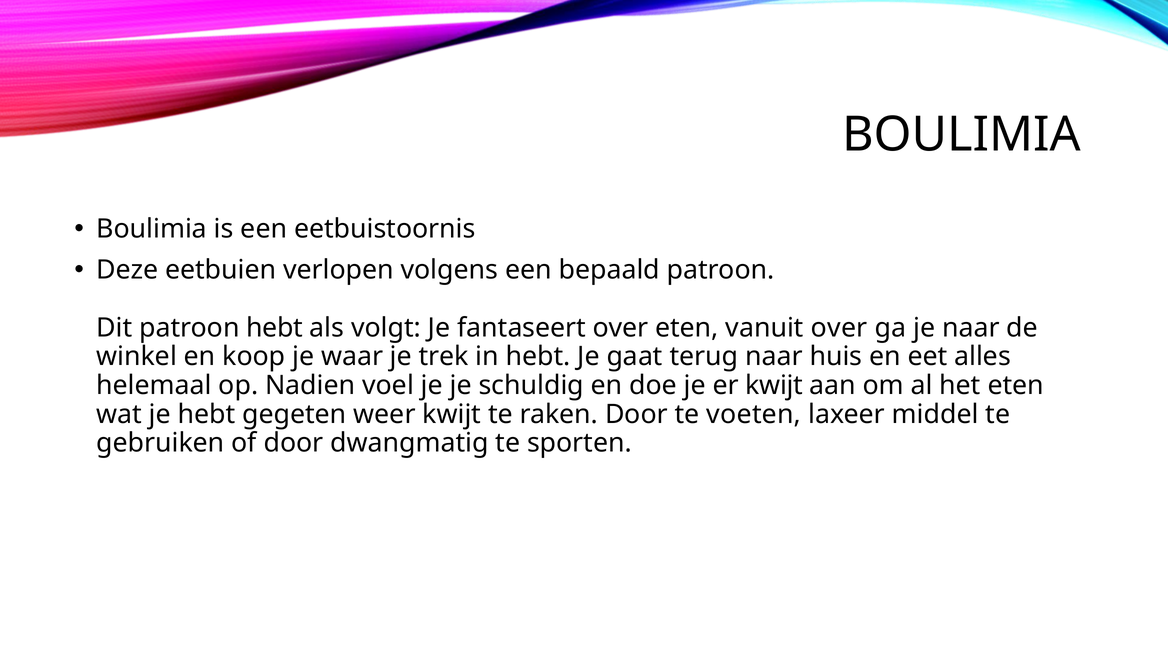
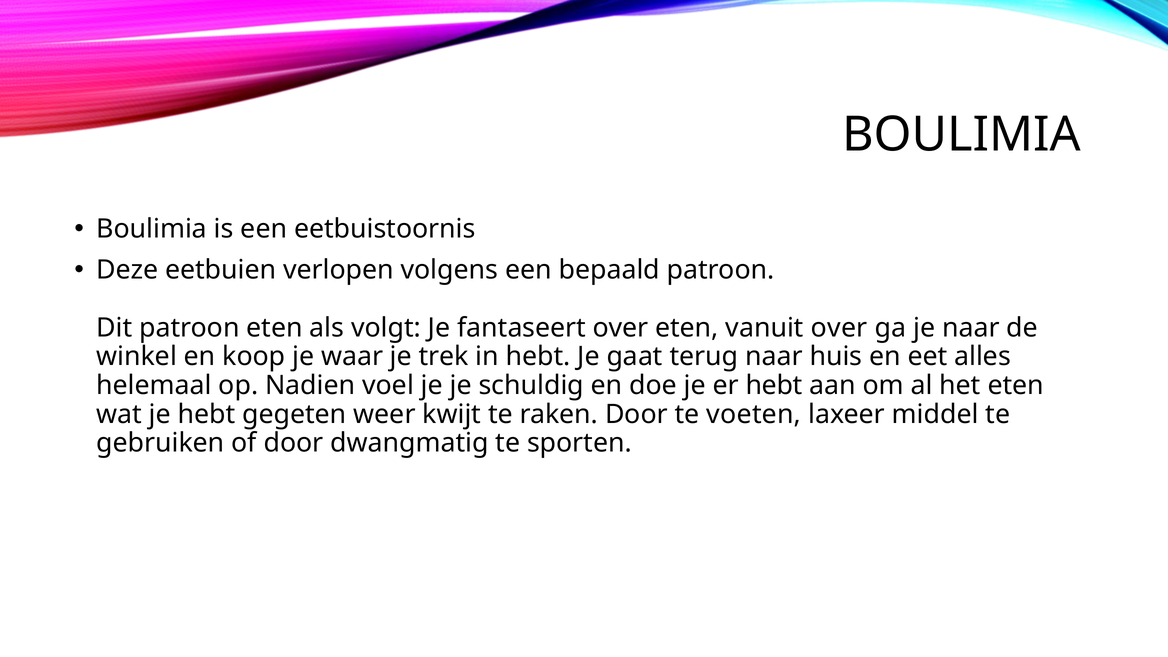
patroon hebt: hebt -> eten
er kwijt: kwijt -> hebt
